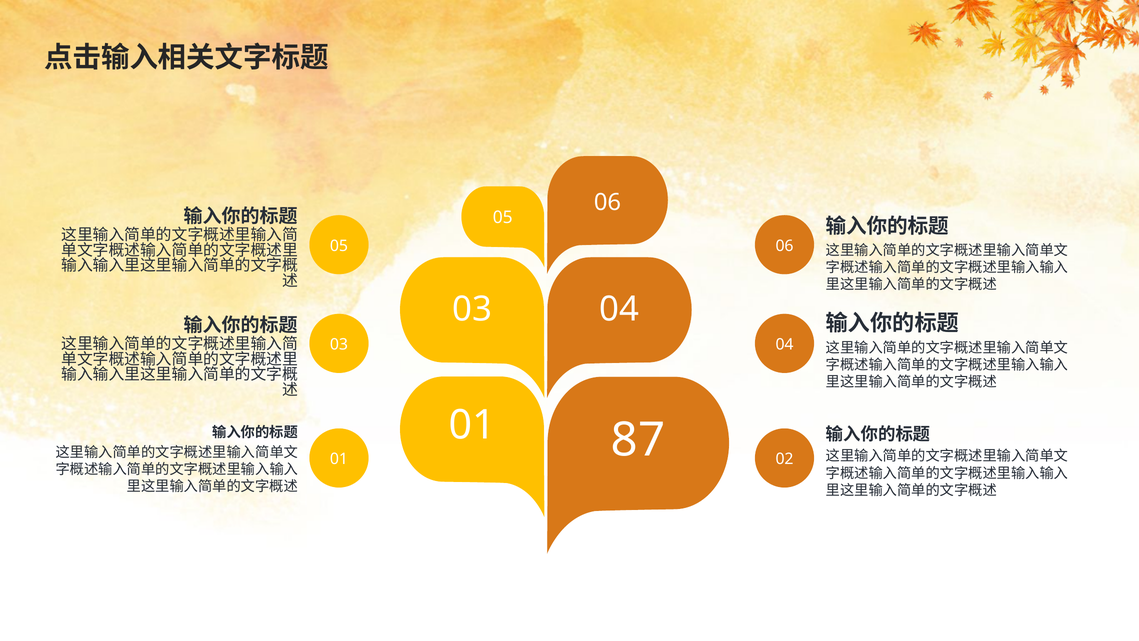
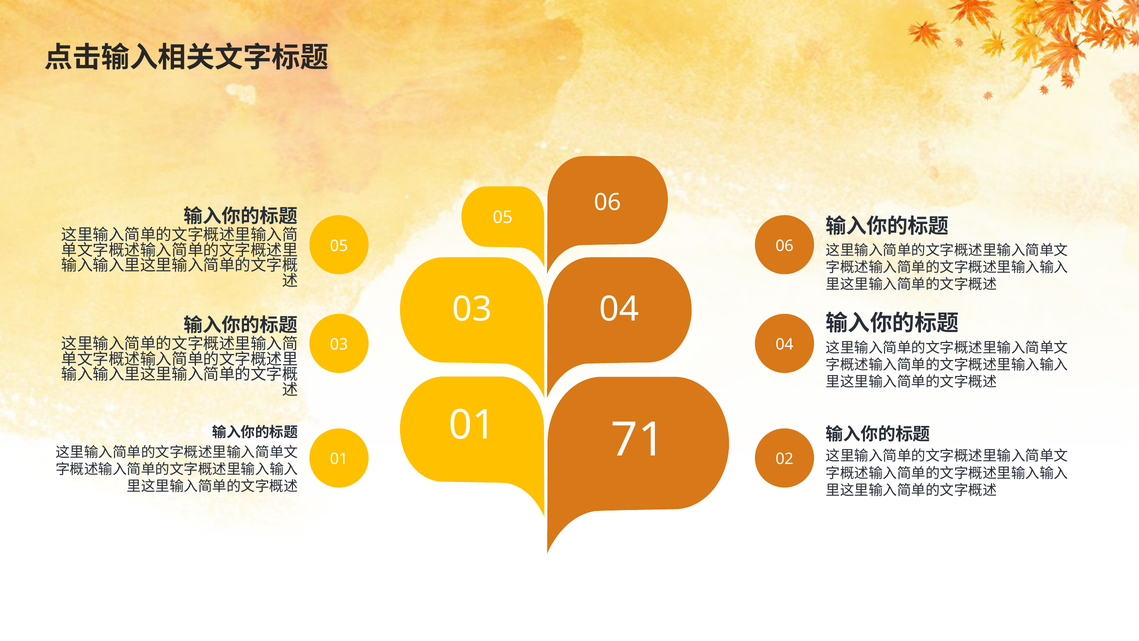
87: 87 -> 71
